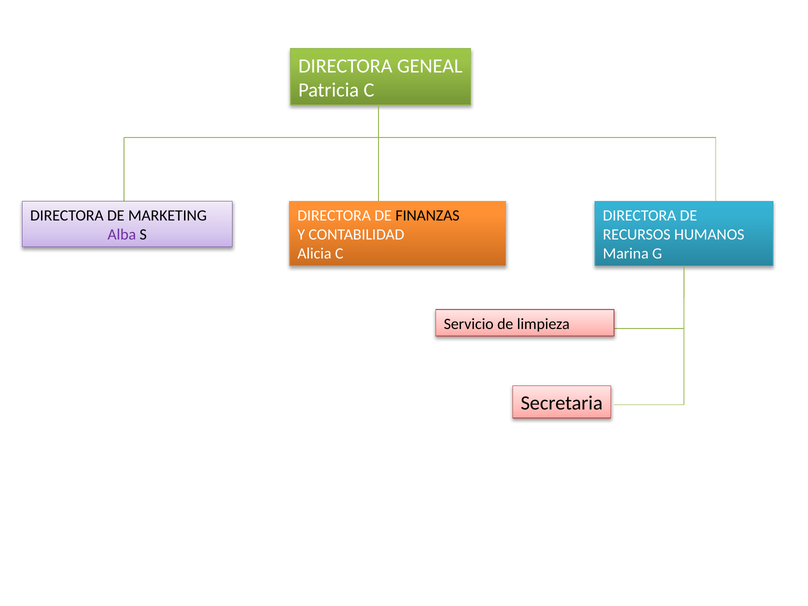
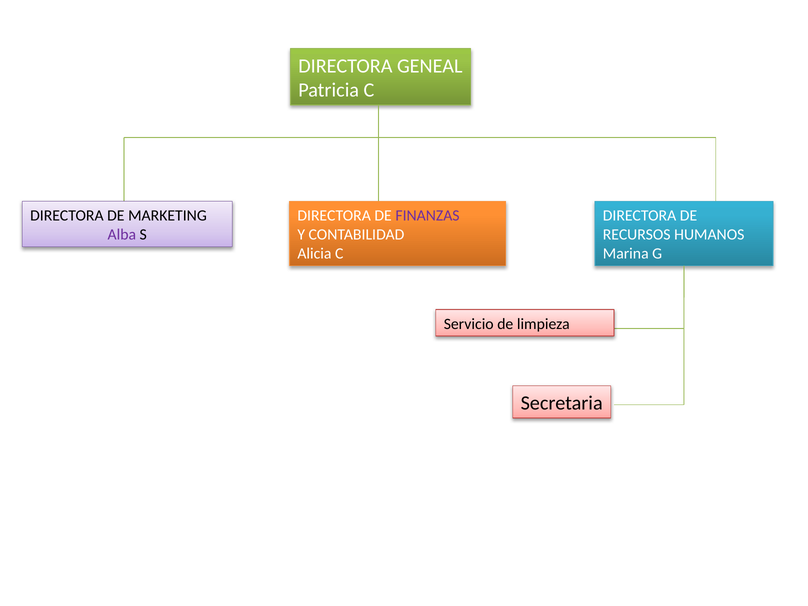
FINANZAS colour: black -> purple
